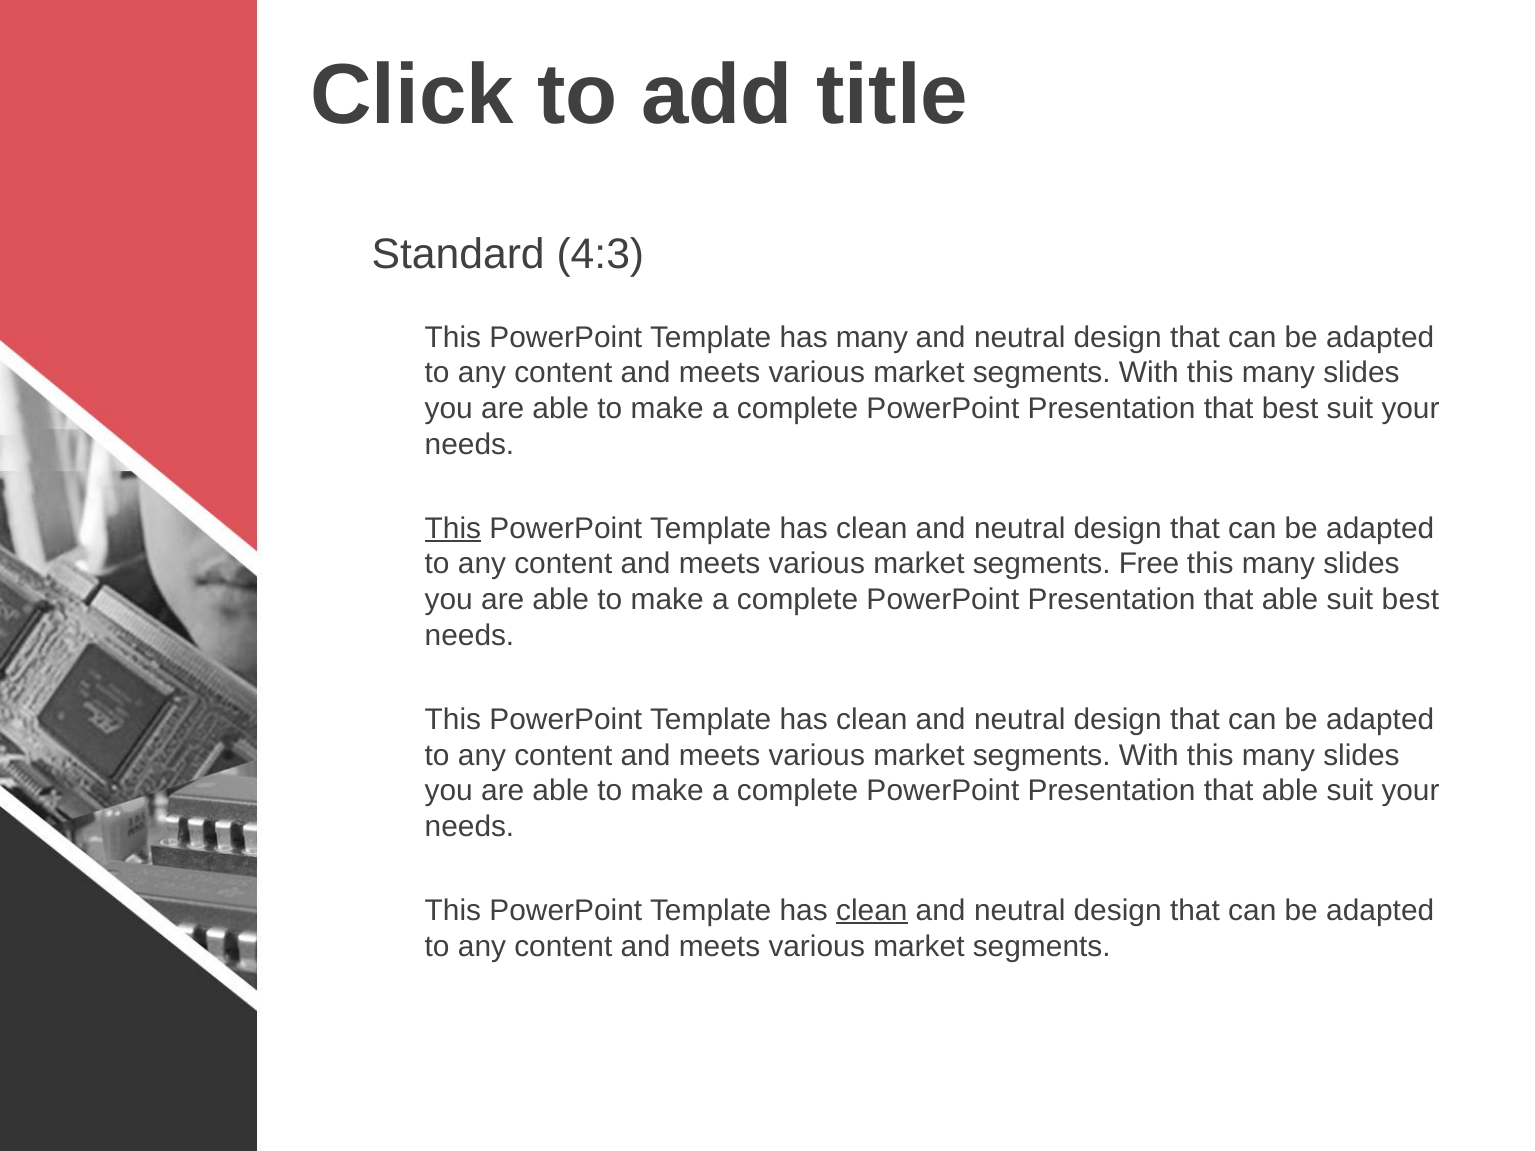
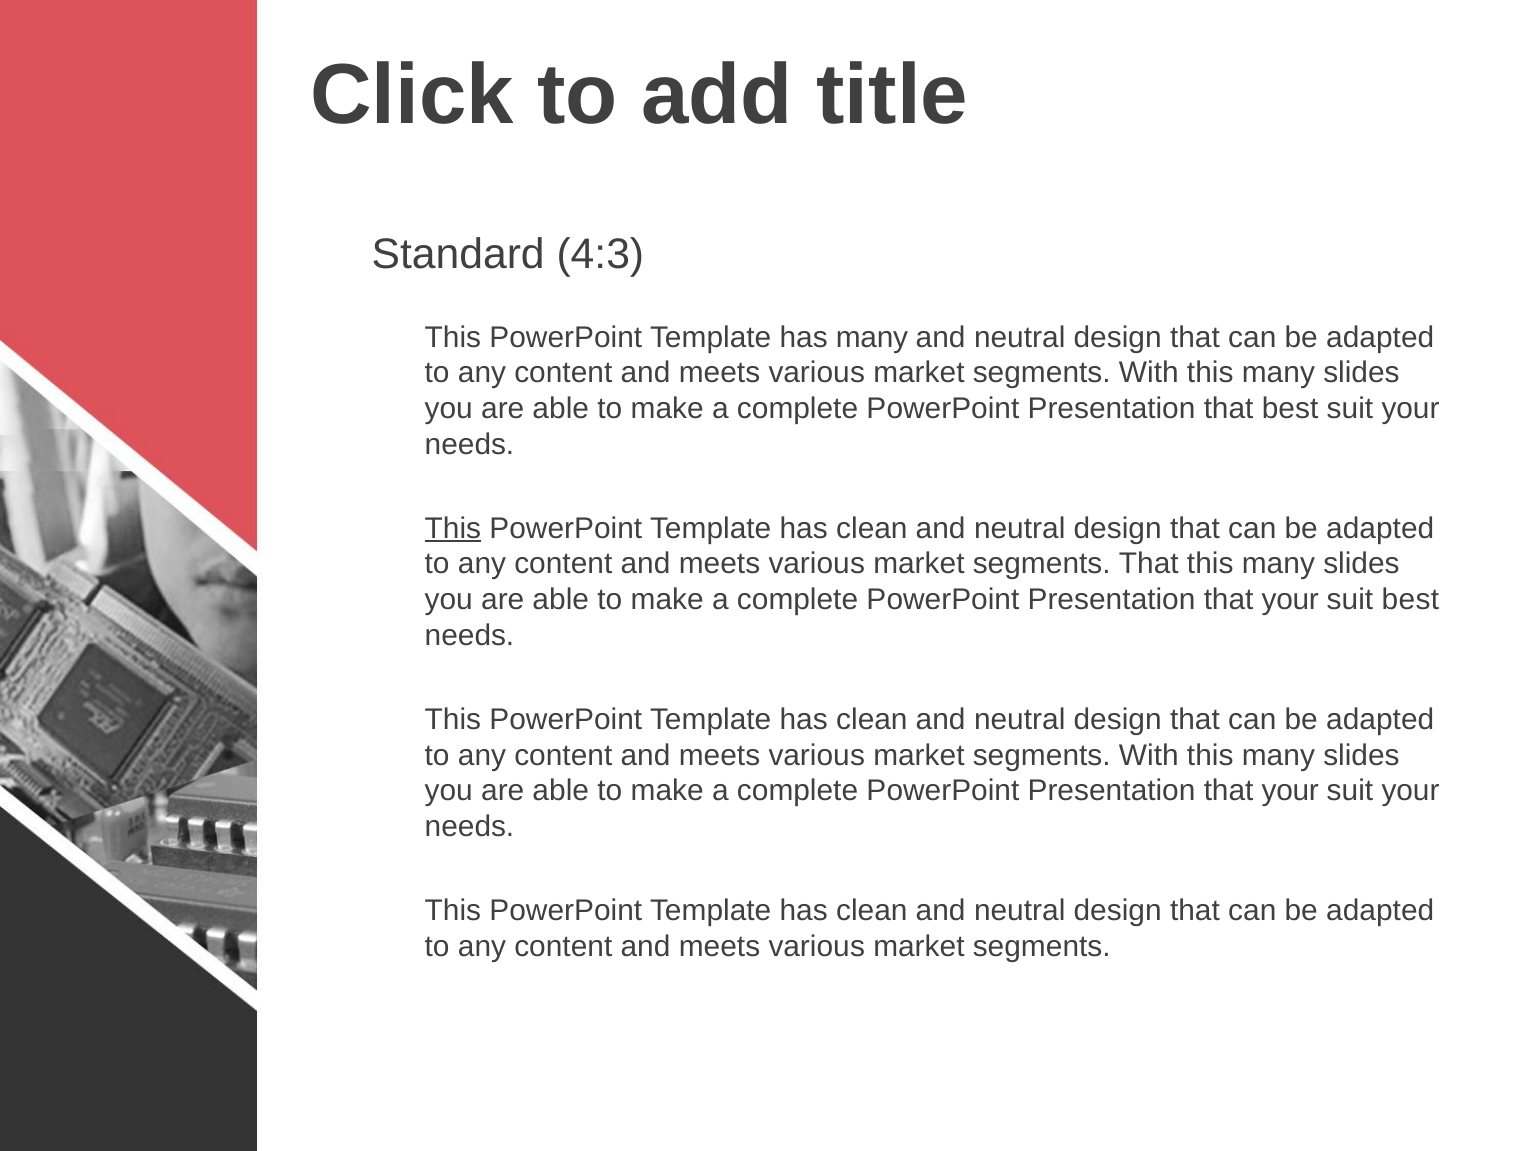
segments Free: Free -> That
able at (1290, 600): able -> your
able at (1290, 791): able -> your
clean at (872, 911) underline: present -> none
